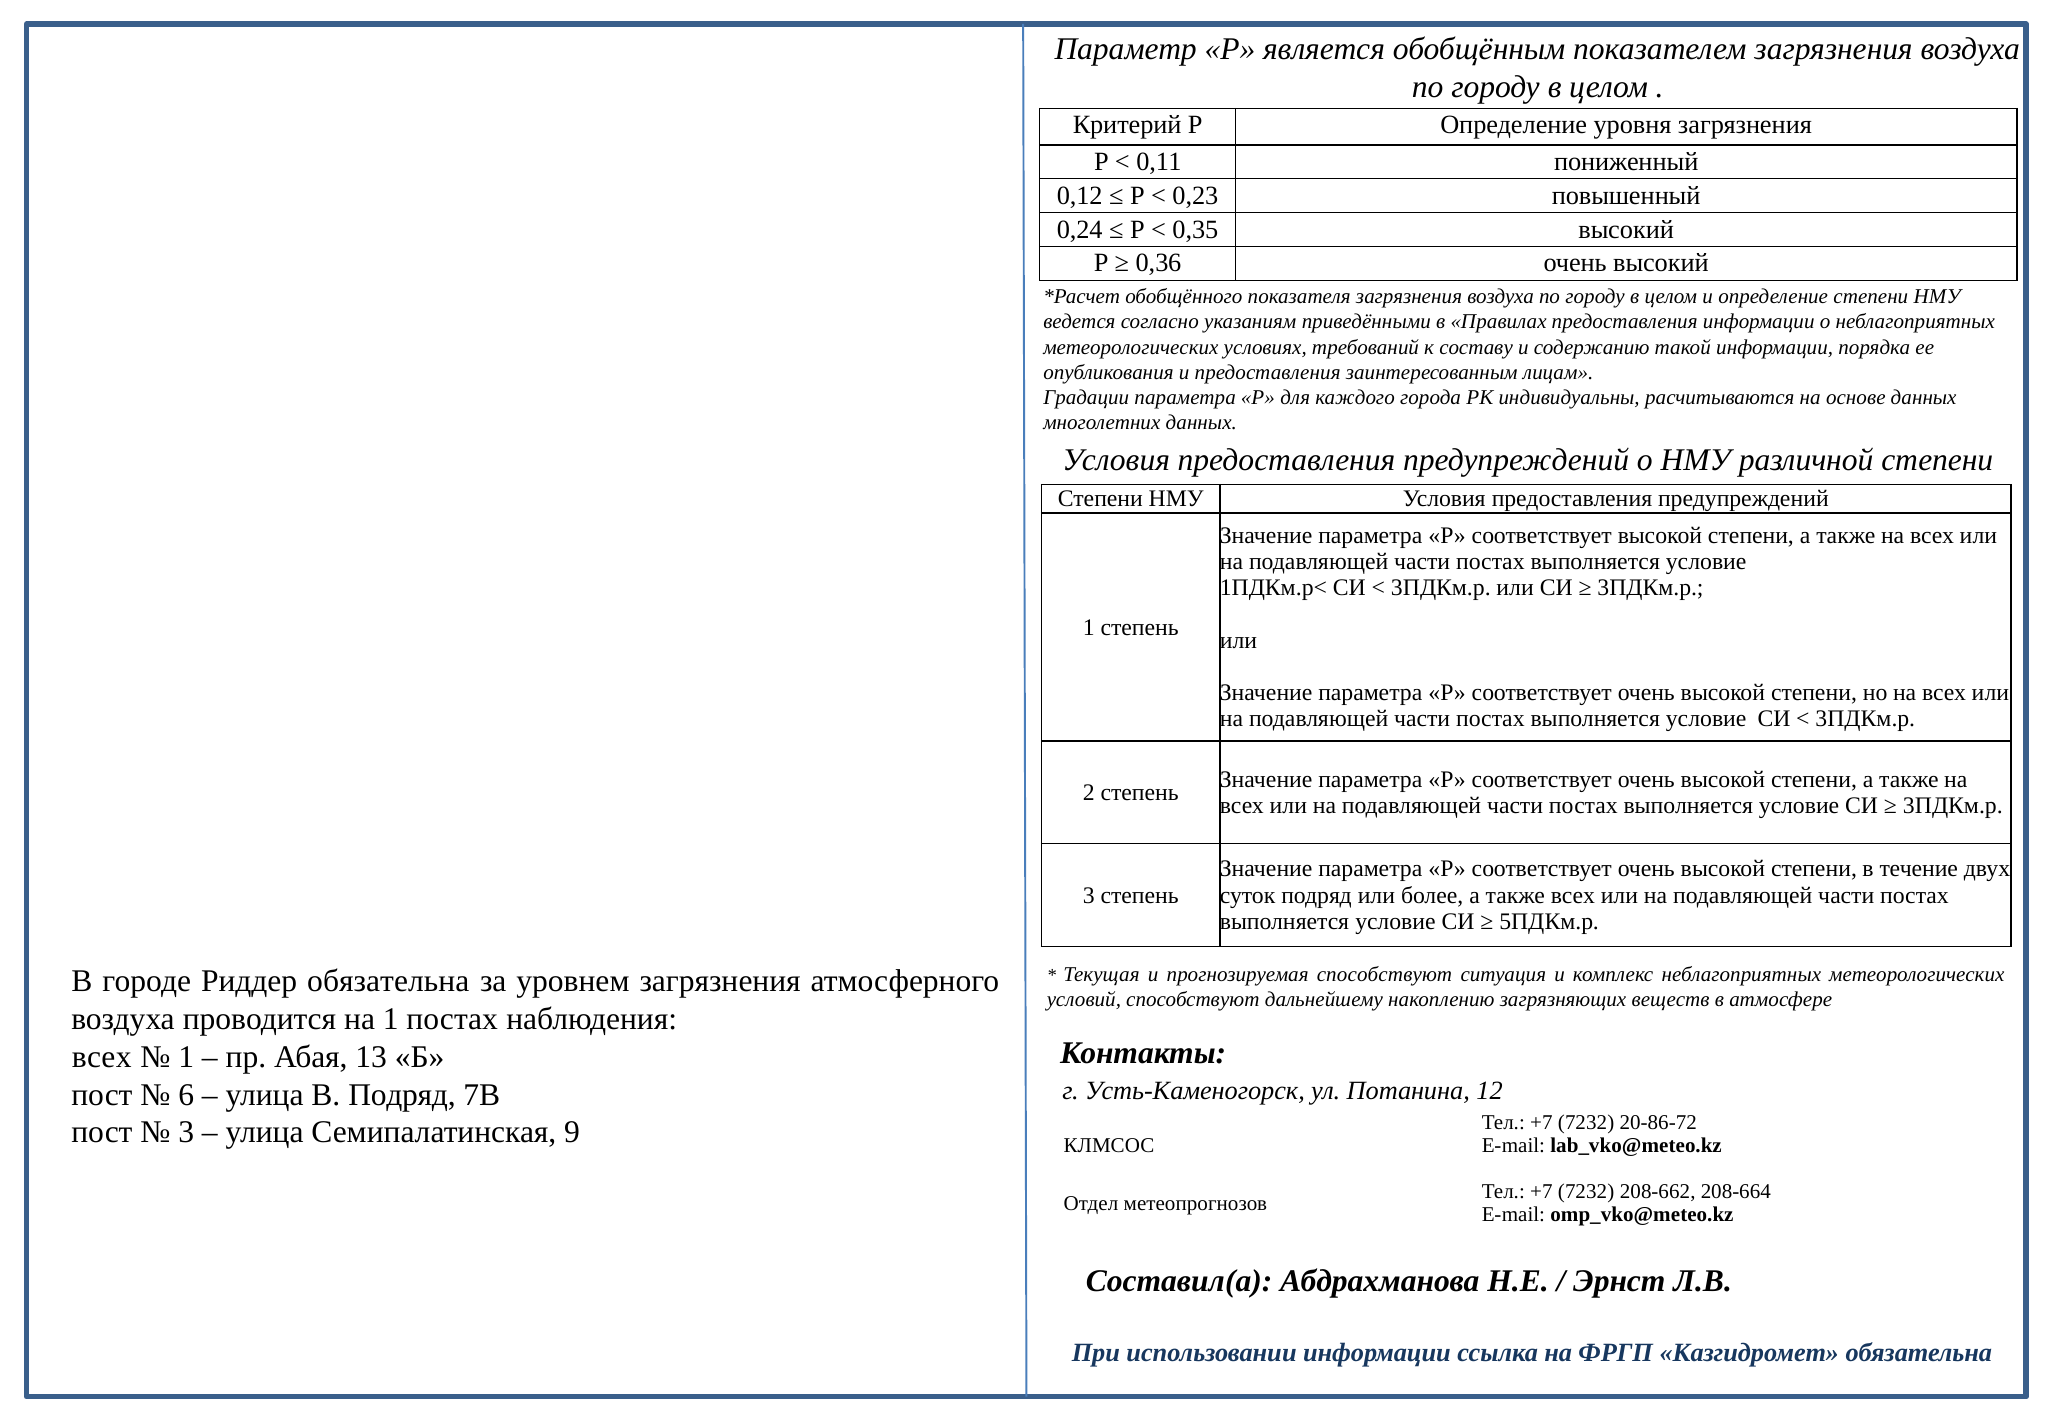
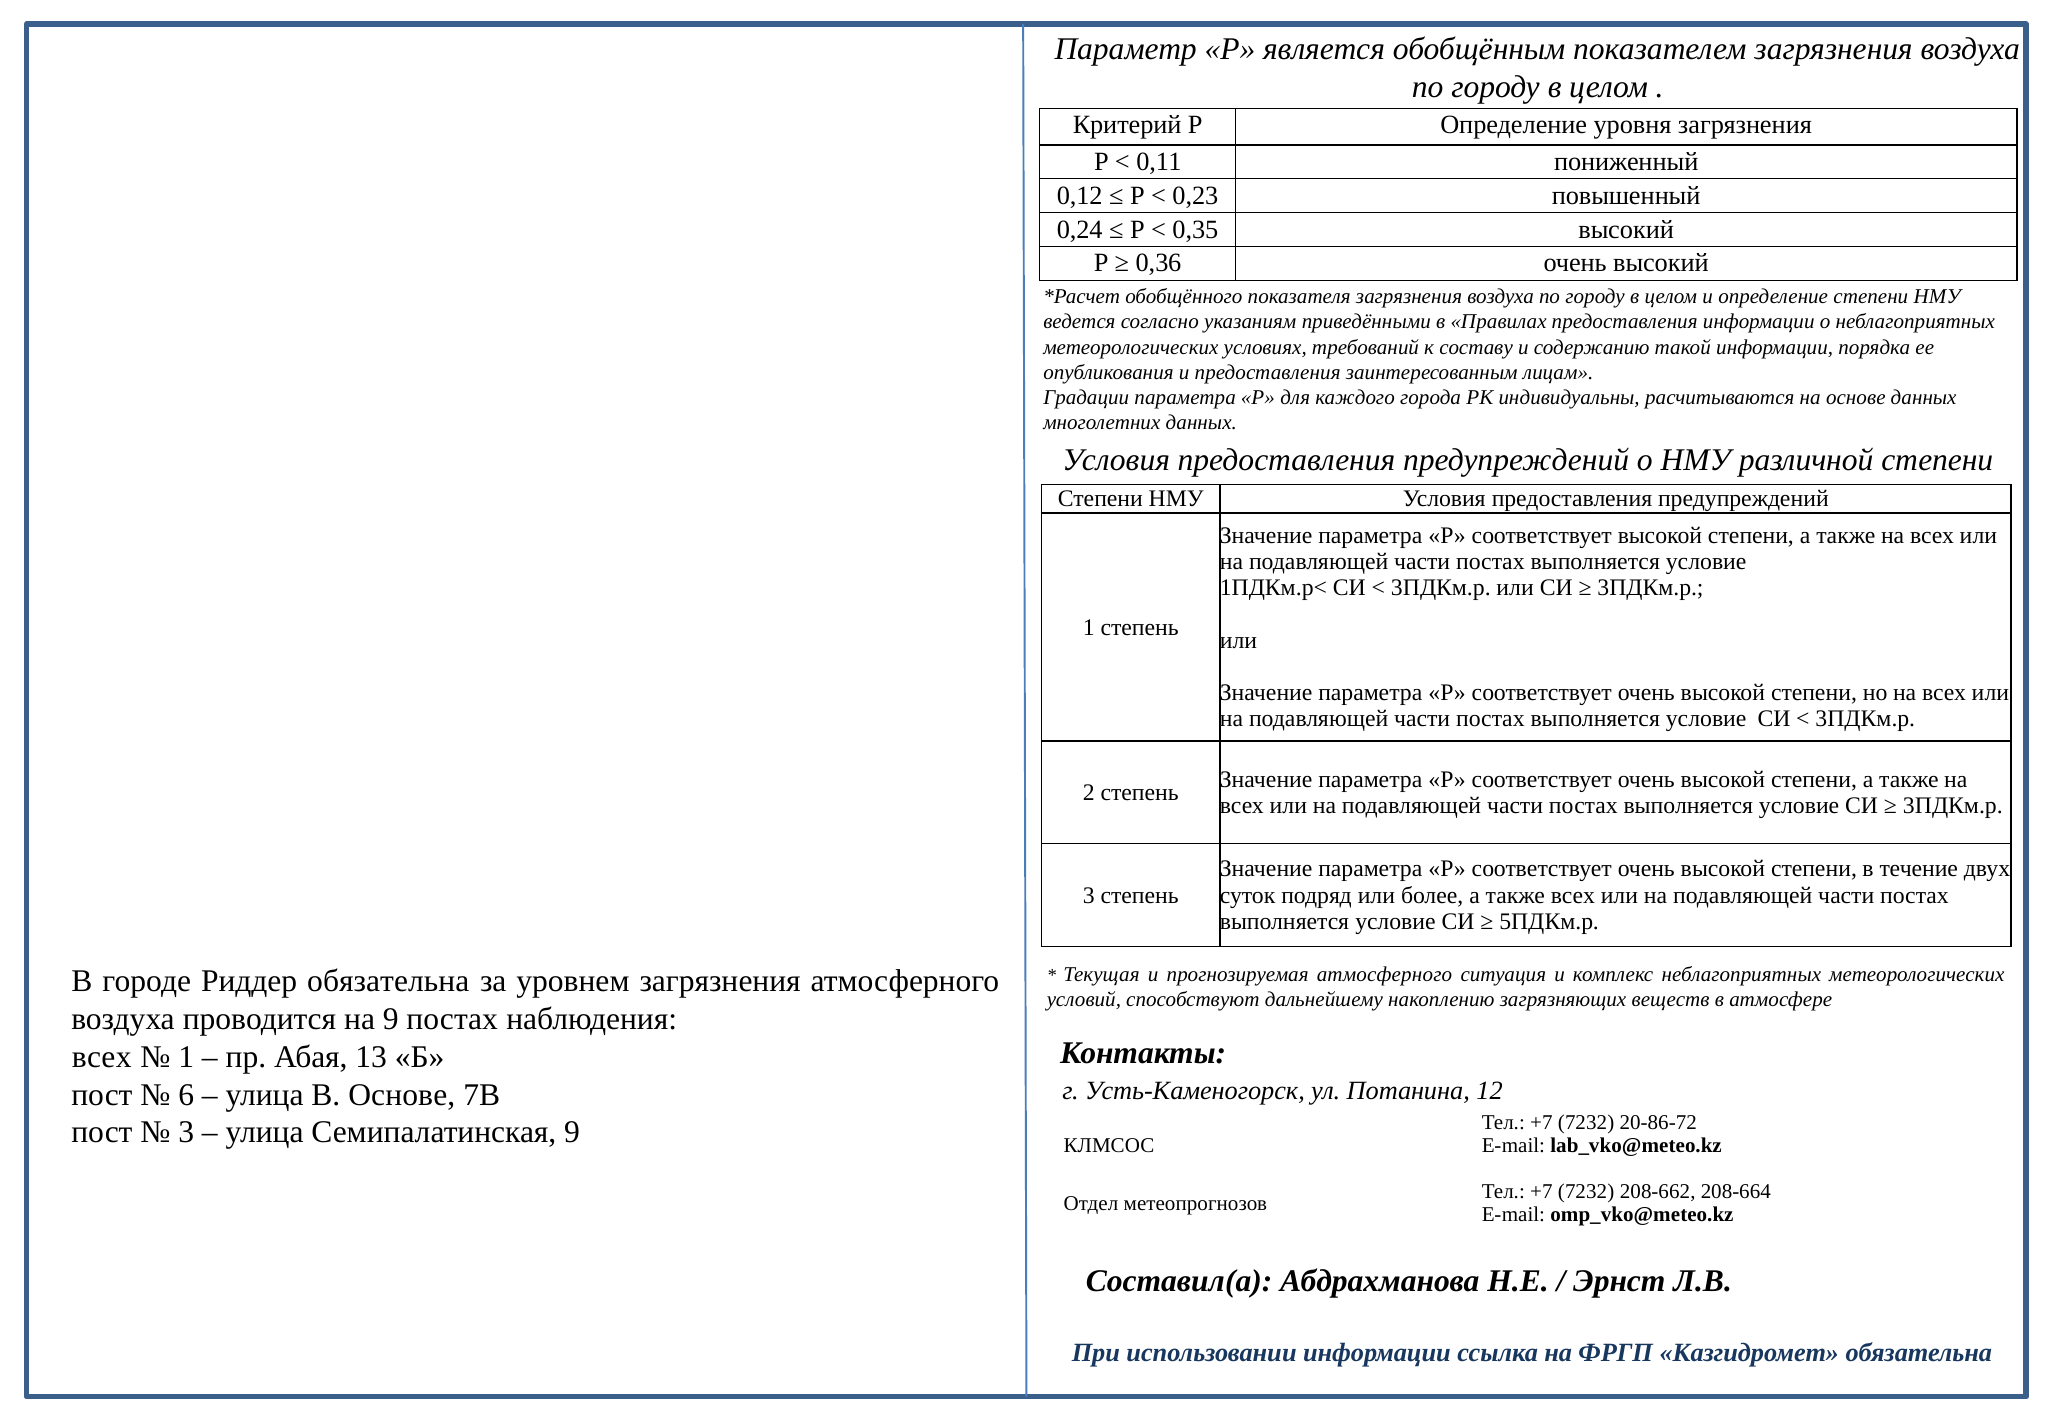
прогнозируемая способствуют: способствуют -> атмосферного
на 1: 1 -> 9
В Подряд: Подряд -> Основе
